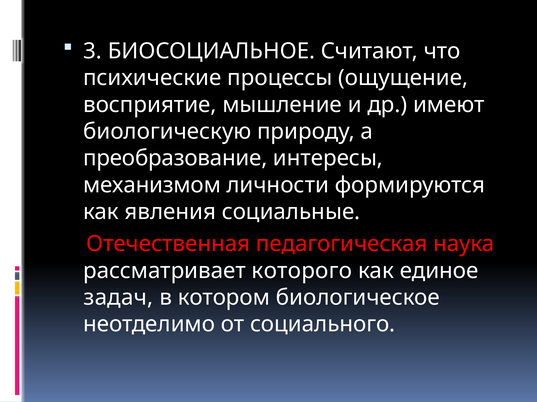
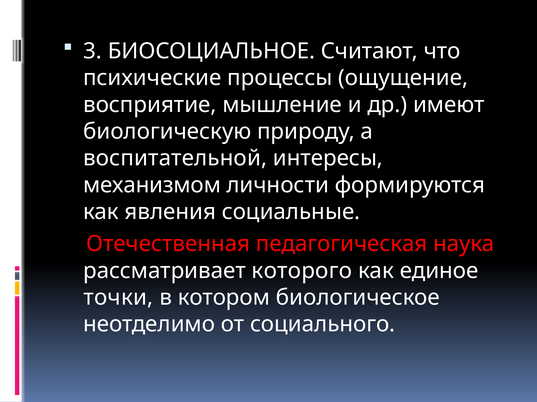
преобразование: преобразование -> воспитательной
задач: задач -> точки
